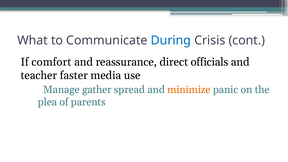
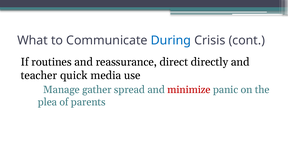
comfort: comfort -> routines
officials: officials -> directly
faster: faster -> quick
minimize colour: orange -> red
